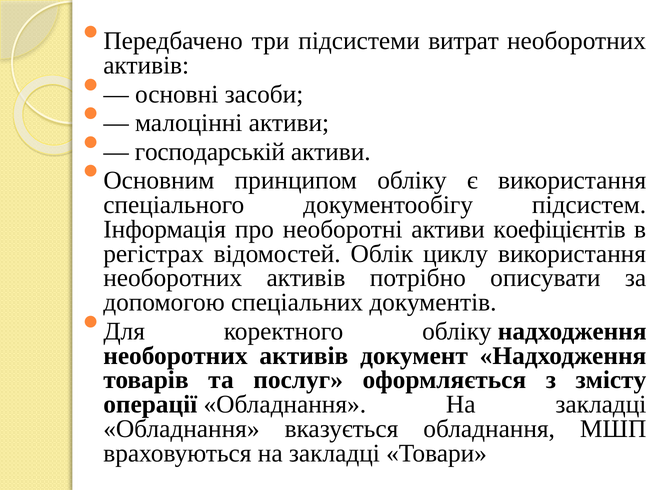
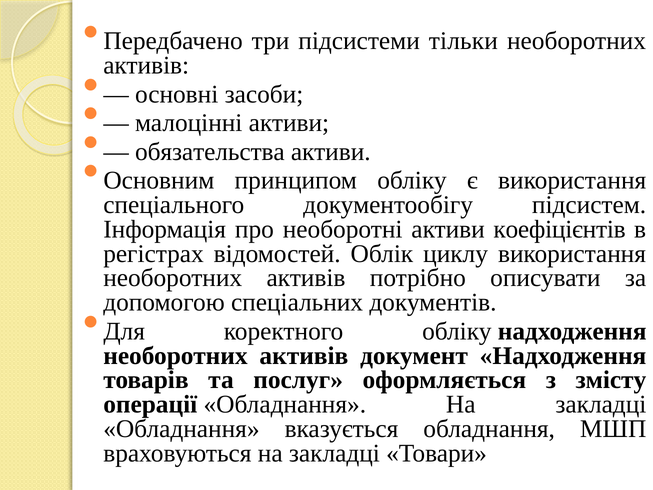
витрат: витрат -> тільки
господарській: господарській -> обязательства
